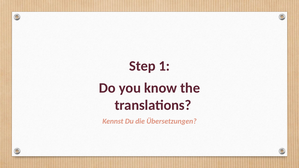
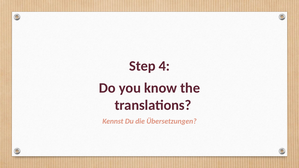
1: 1 -> 4
